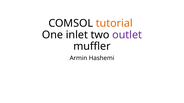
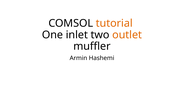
outlet colour: purple -> orange
